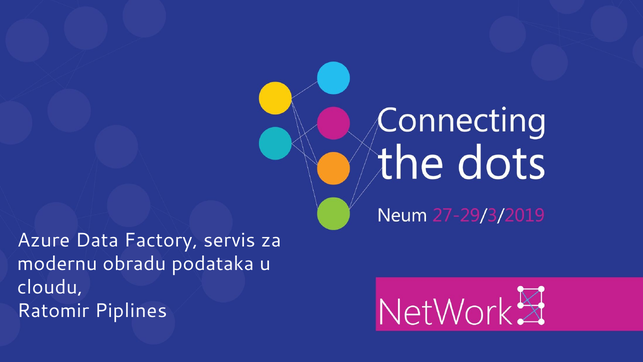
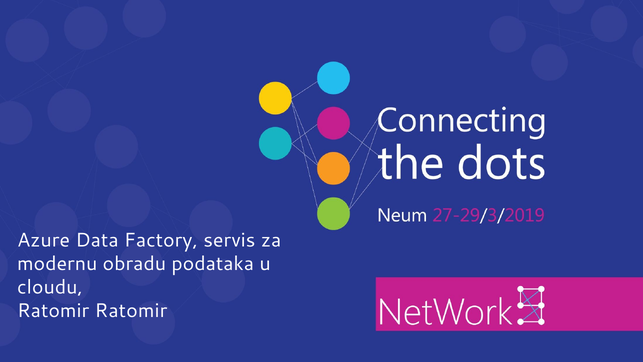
Ratomir Piplines: Piplines -> Ratomir
